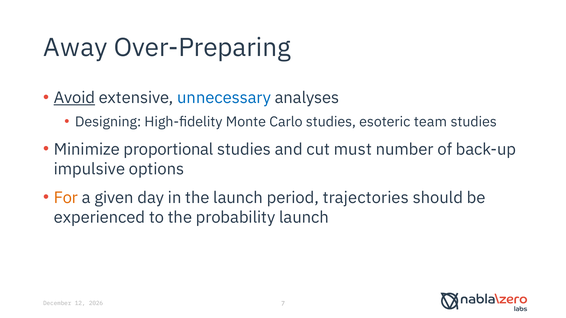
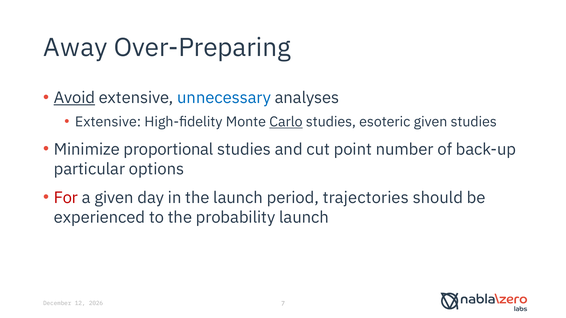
Designing at (108, 122): Designing -> Extensive
Carlo underline: none -> present
esoteric team: team -> given
must: must -> point
impulsive: impulsive -> particular
For colour: orange -> red
